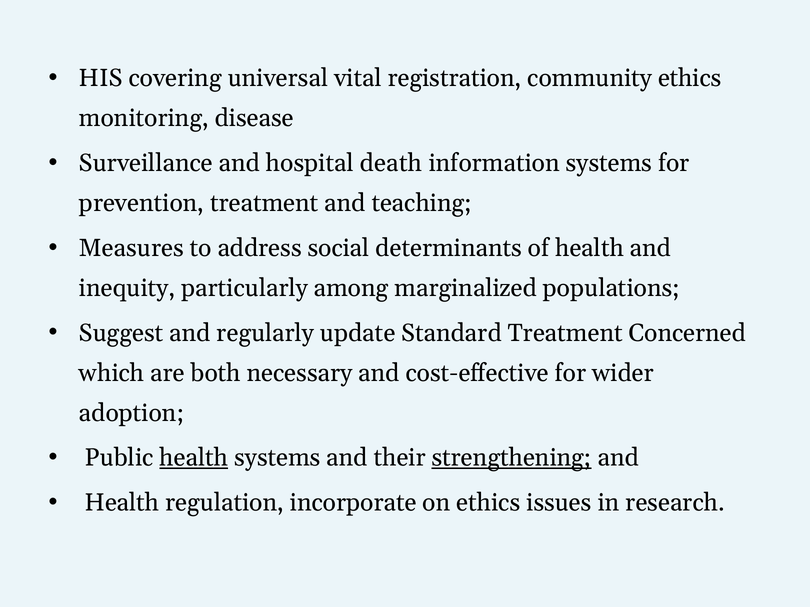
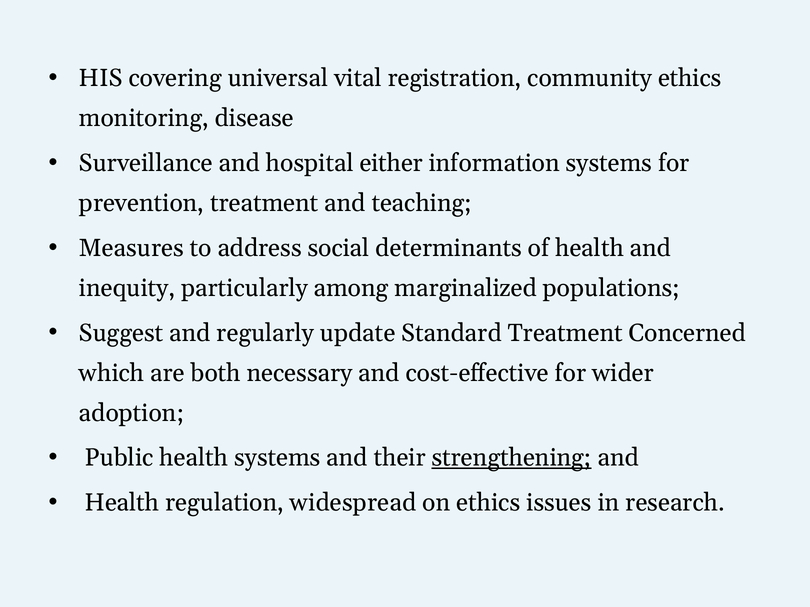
death: death -> either
health at (194, 458) underline: present -> none
incorporate: incorporate -> widespread
